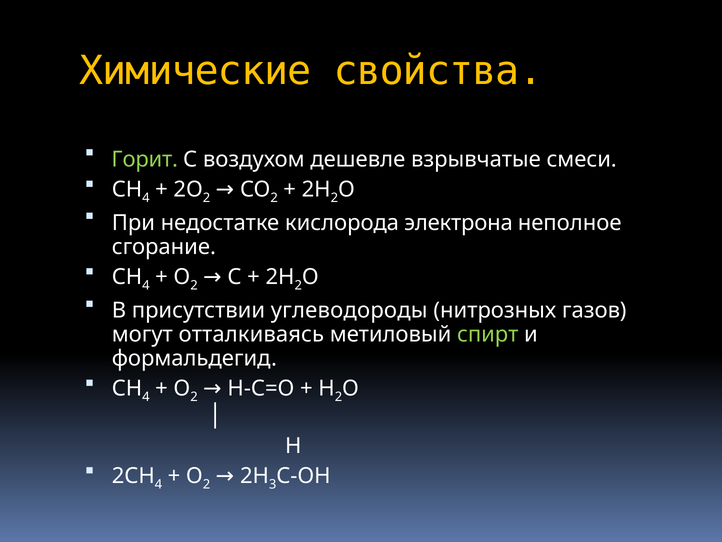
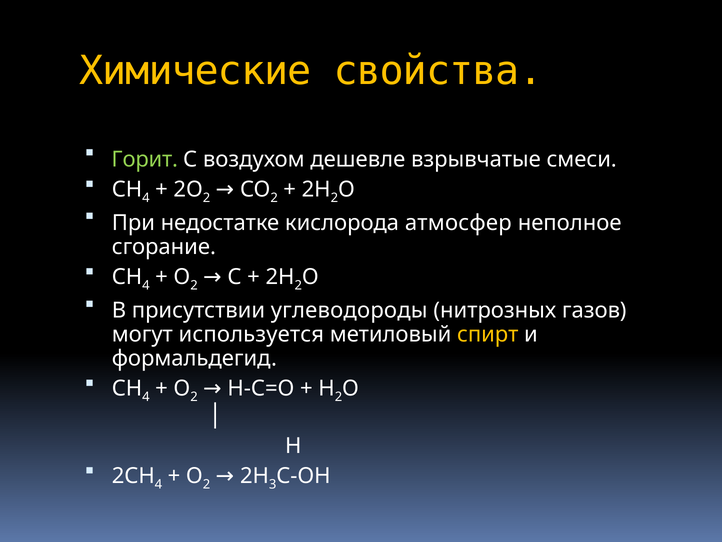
электрона: электрона -> атмосфер
отталкиваясь: отталкиваясь -> используется
спирт colour: light green -> yellow
